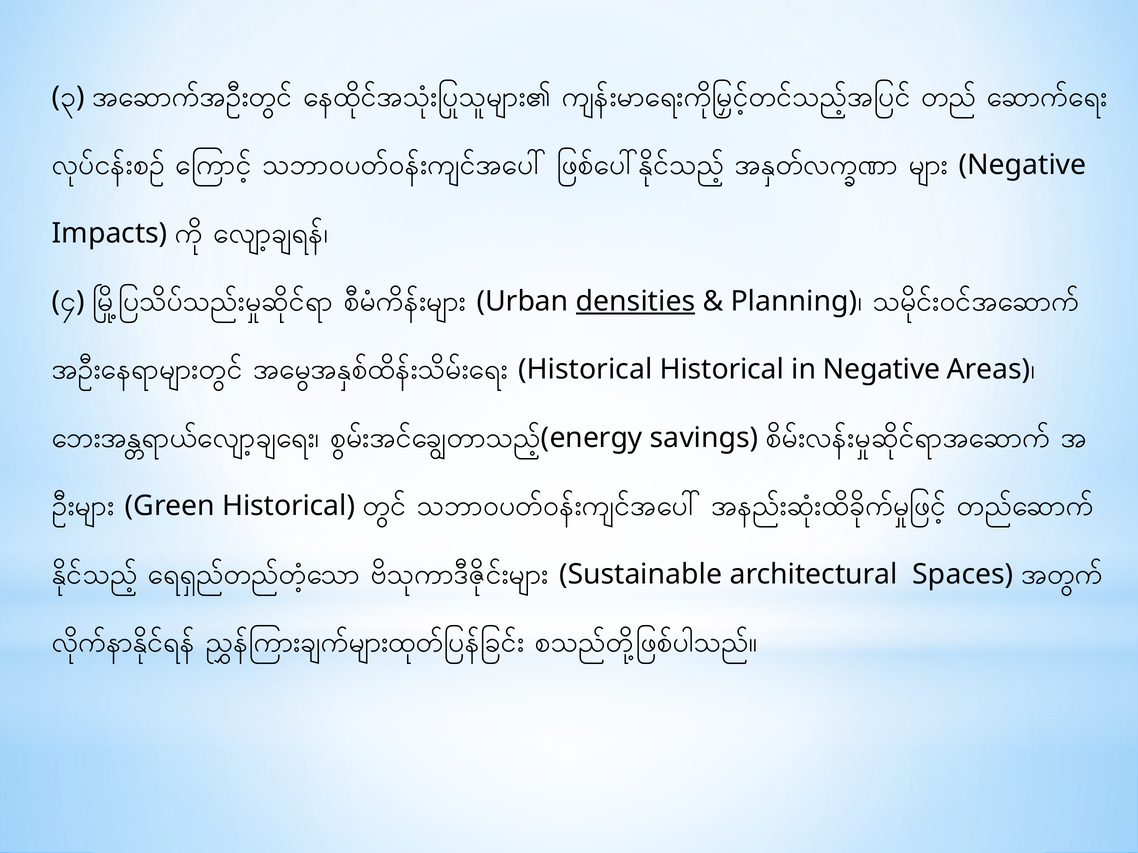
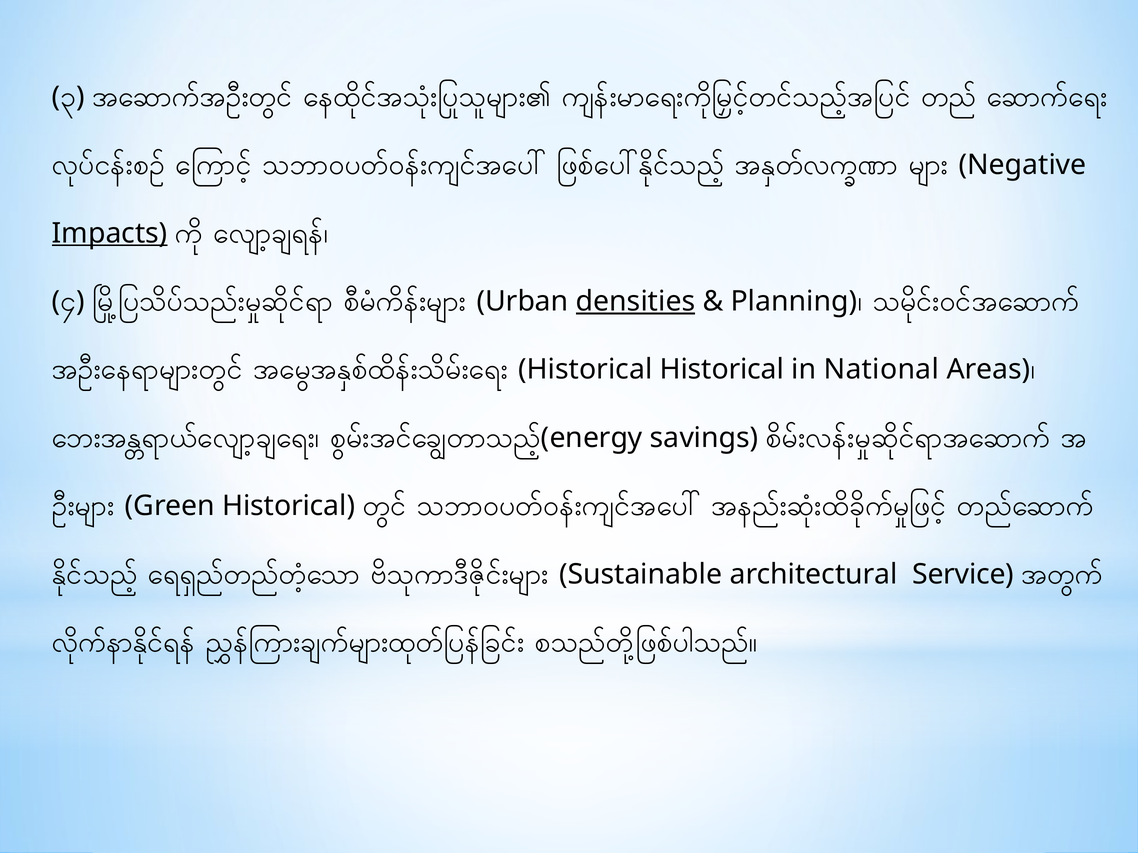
Impacts underline: none -> present
in Negative: Negative -> National
Spaces: Spaces -> Service
